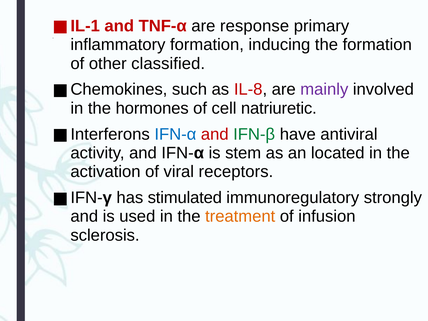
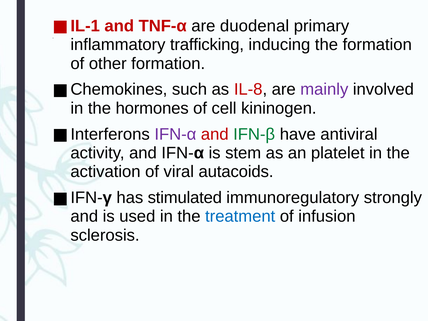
response: response -> duodenal
inflammatory formation: formation -> trafficking
other classified: classified -> formation
natriuretic: natriuretic -> kininogen
IFN-α at (175, 134) colour: blue -> purple
located: located -> platelet
receptors: receptors -> autacoids
treatment colour: orange -> blue
